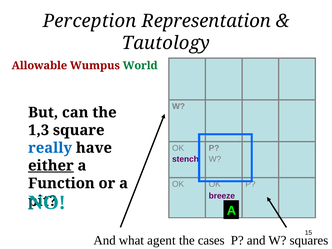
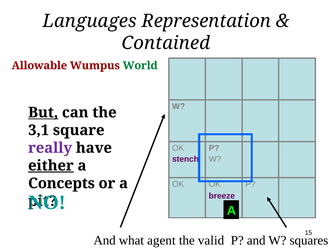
Perception: Perception -> Languages
Tautology: Tautology -> Contained
But underline: none -> present
1,3: 1,3 -> 3,1
really colour: blue -> purple
Function: Function -> Concepts
cases: cases -> valid
